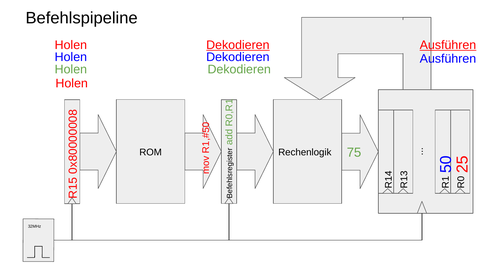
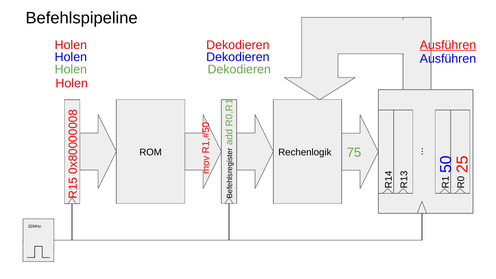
Dekodieren at (238, 45) underline: present -> none
